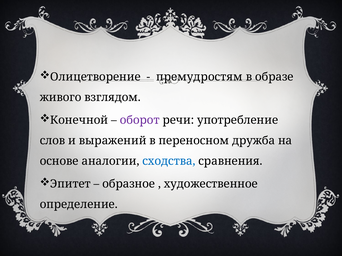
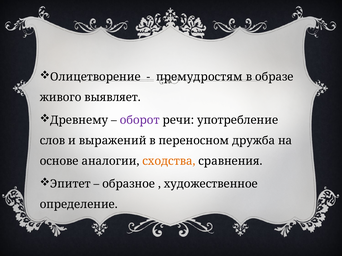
взглядом: взглядом -> выявляет
Конечной: Конечной -> Древнему
сходства colour: blue -> orange
